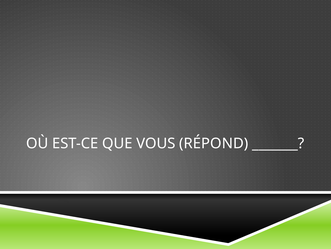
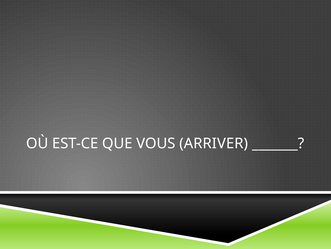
RÉPOND: RÉPOND -> ARRIVER
